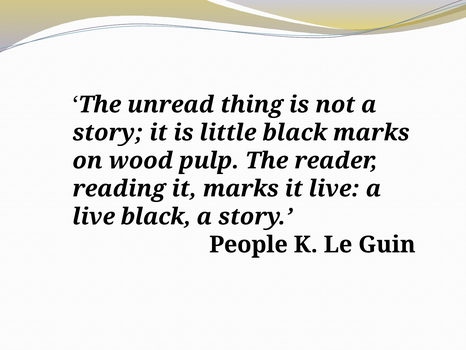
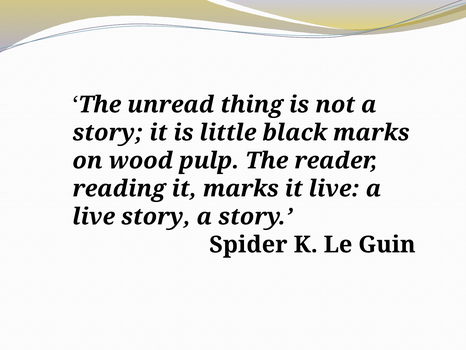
live black: black -> story
People: People -> Spider
